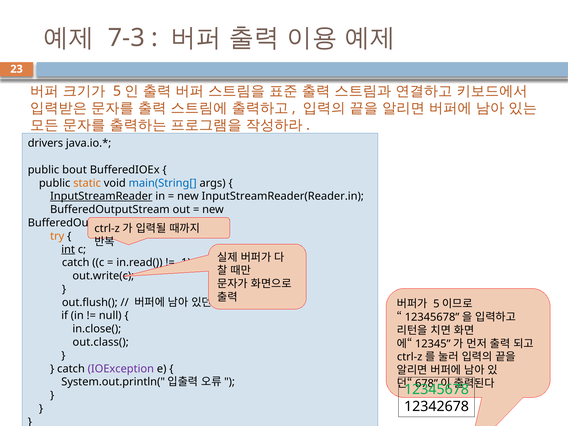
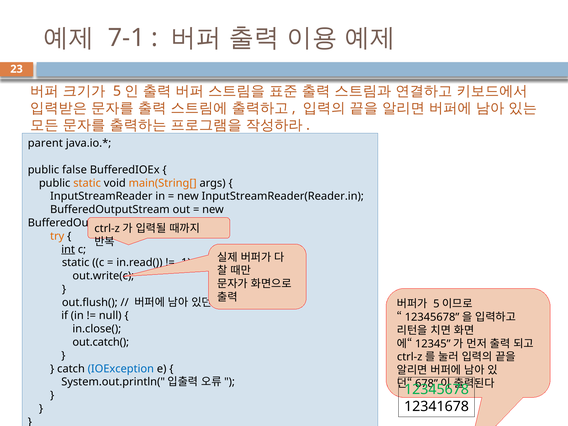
7-3: 7-3 -> 7-1
drivers: drivers -> parent
bout: bout -> false
main(String[ colour: blue -> orange
InputStreamReader underline: present -> none
catch at (76, 263): catch -> static
out.class(: out.class( -> out.catch(
IOException colour: purple -> blue
12342678: 12342678 -> 12341678
